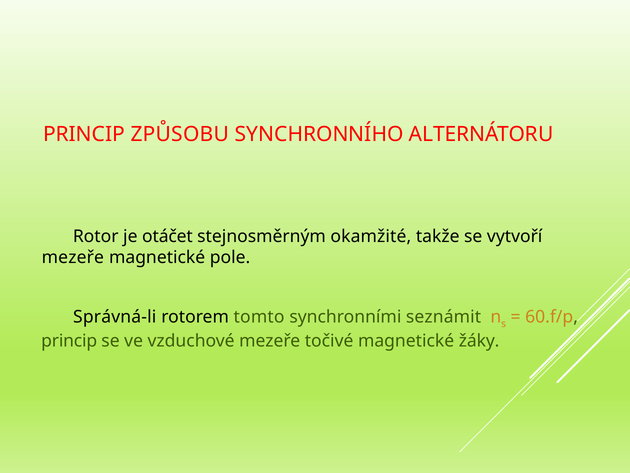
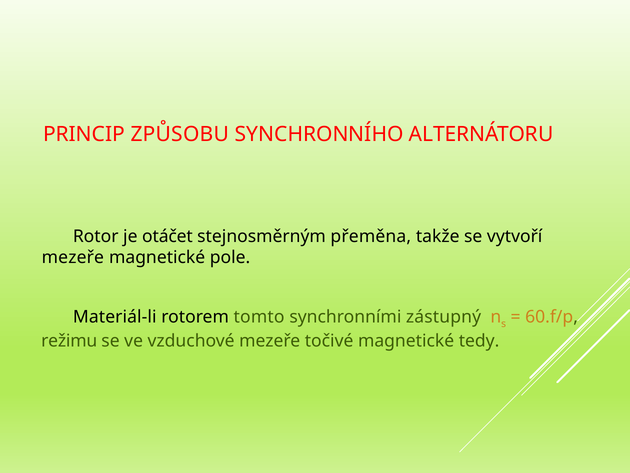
okamžité: okamžité -> přeměna
Správná-li: Správná-li -> Materiál-li
seznámit: seznámit -> zástupný
princip at (69, 341): princip -> režimu
žáky: žáky -> tedy
